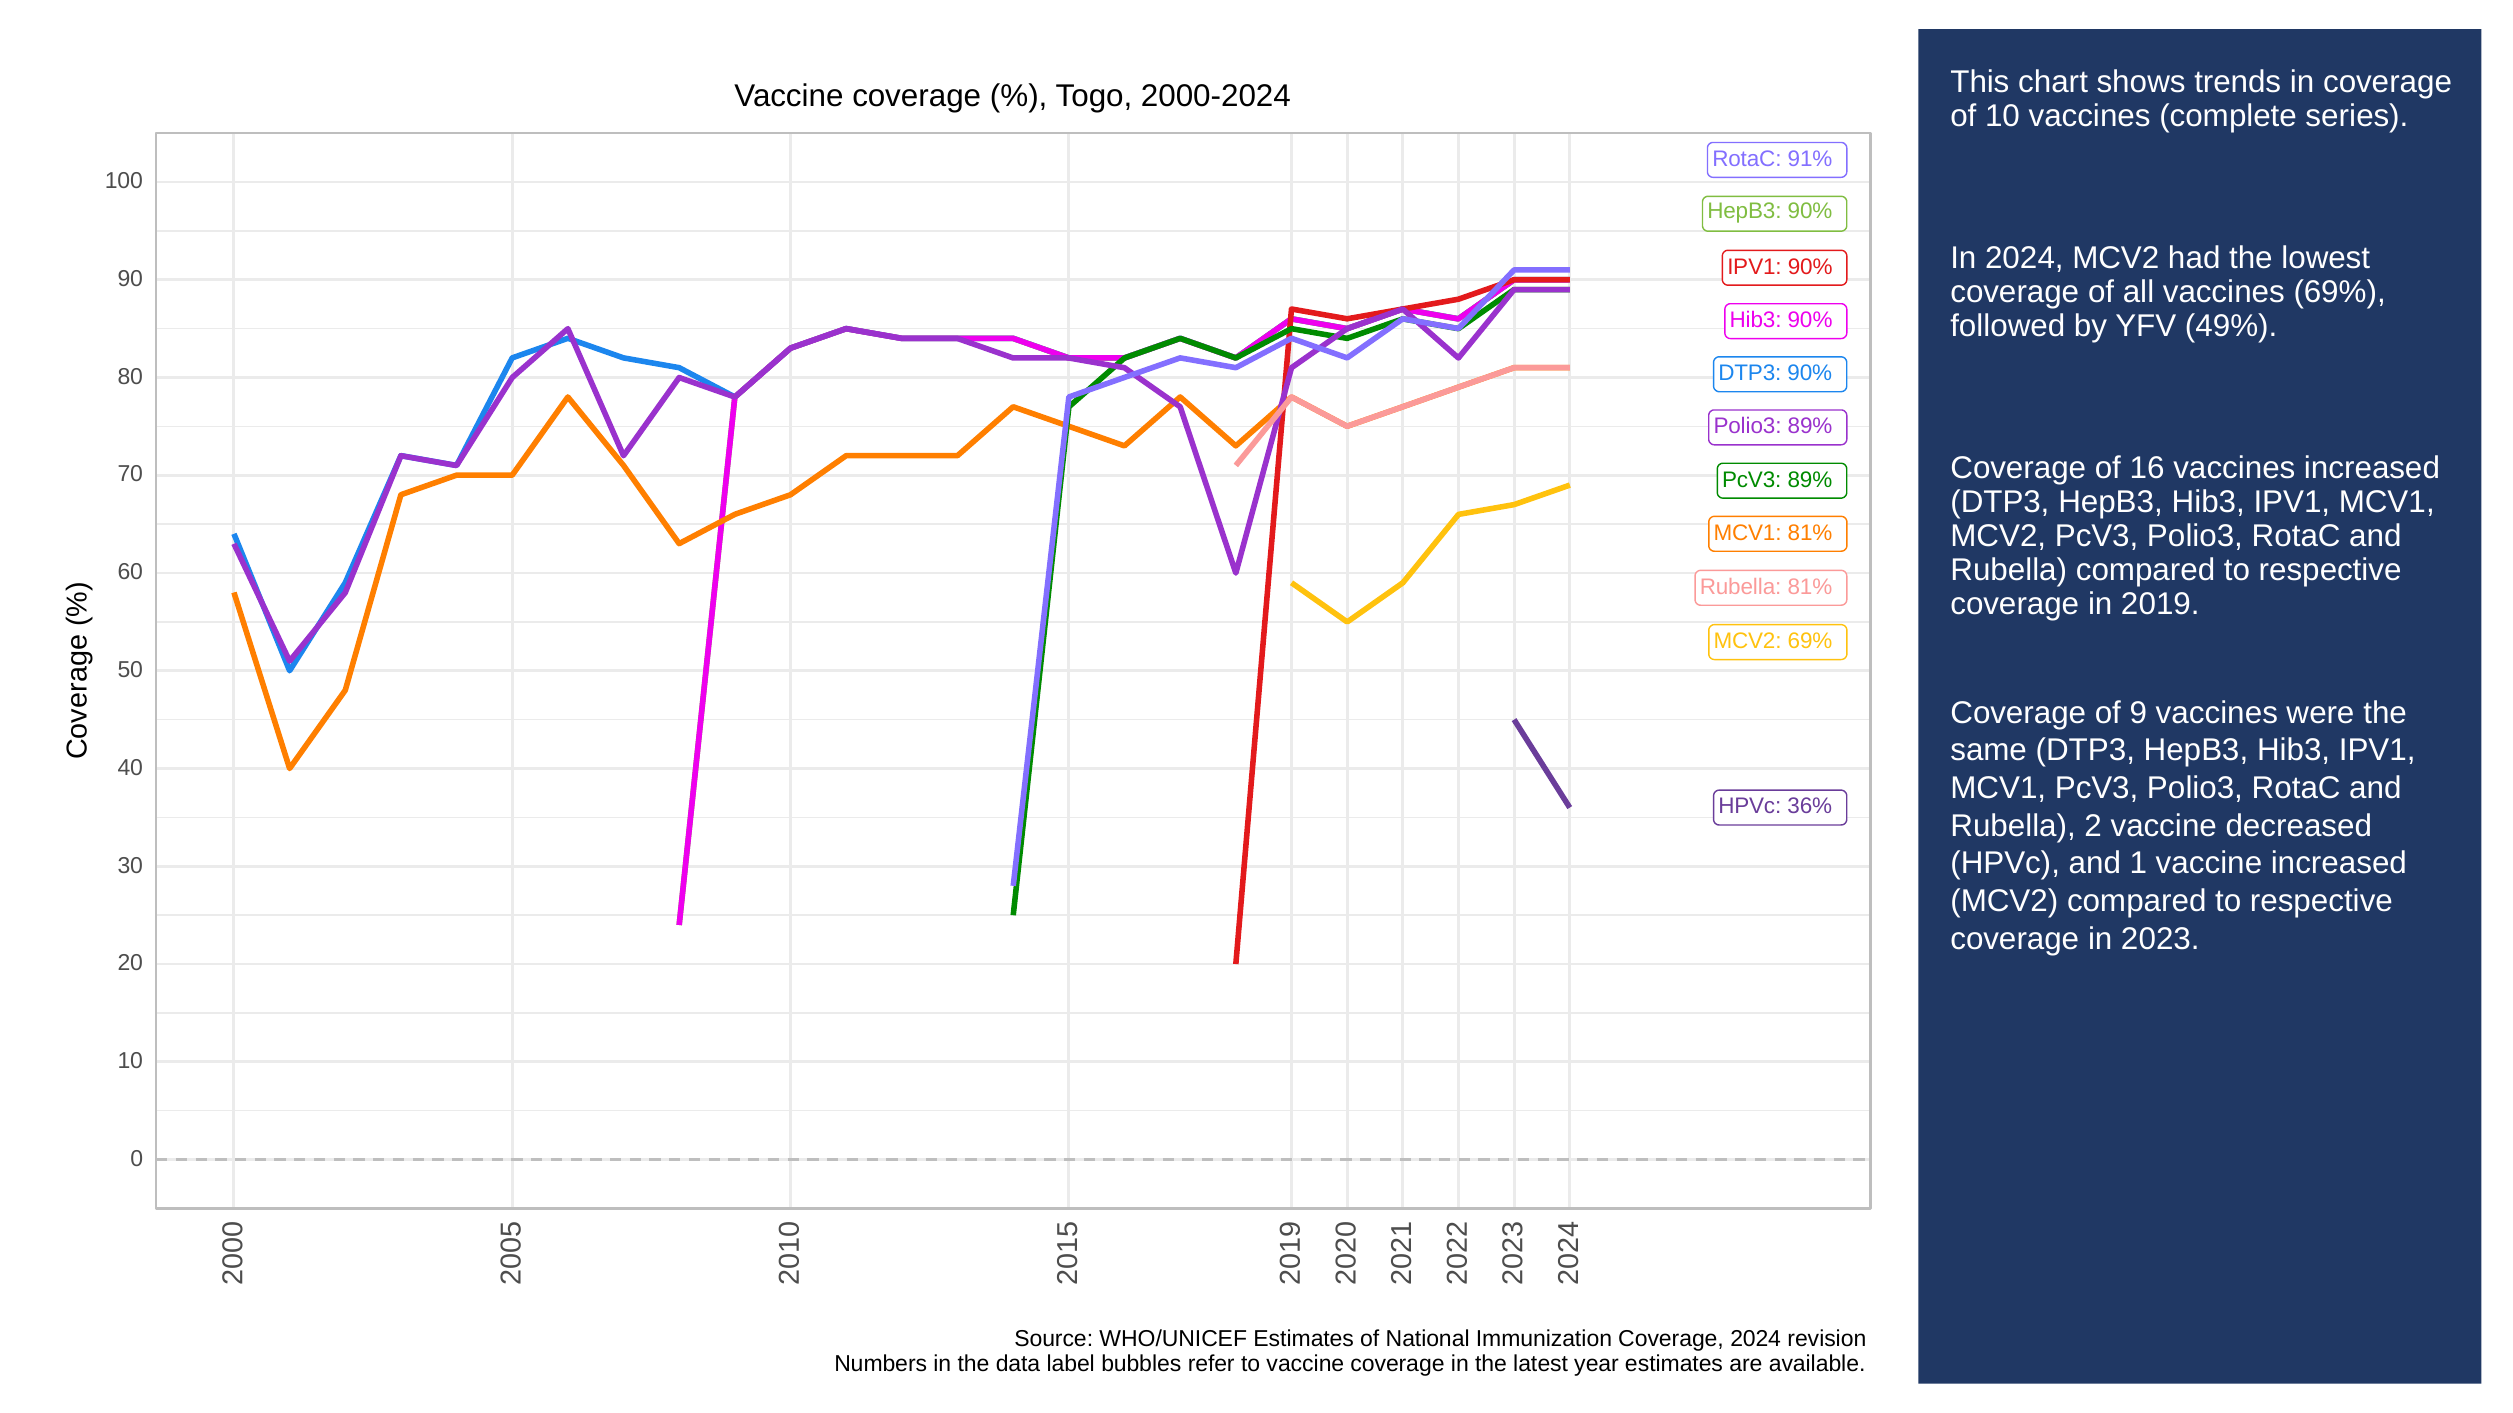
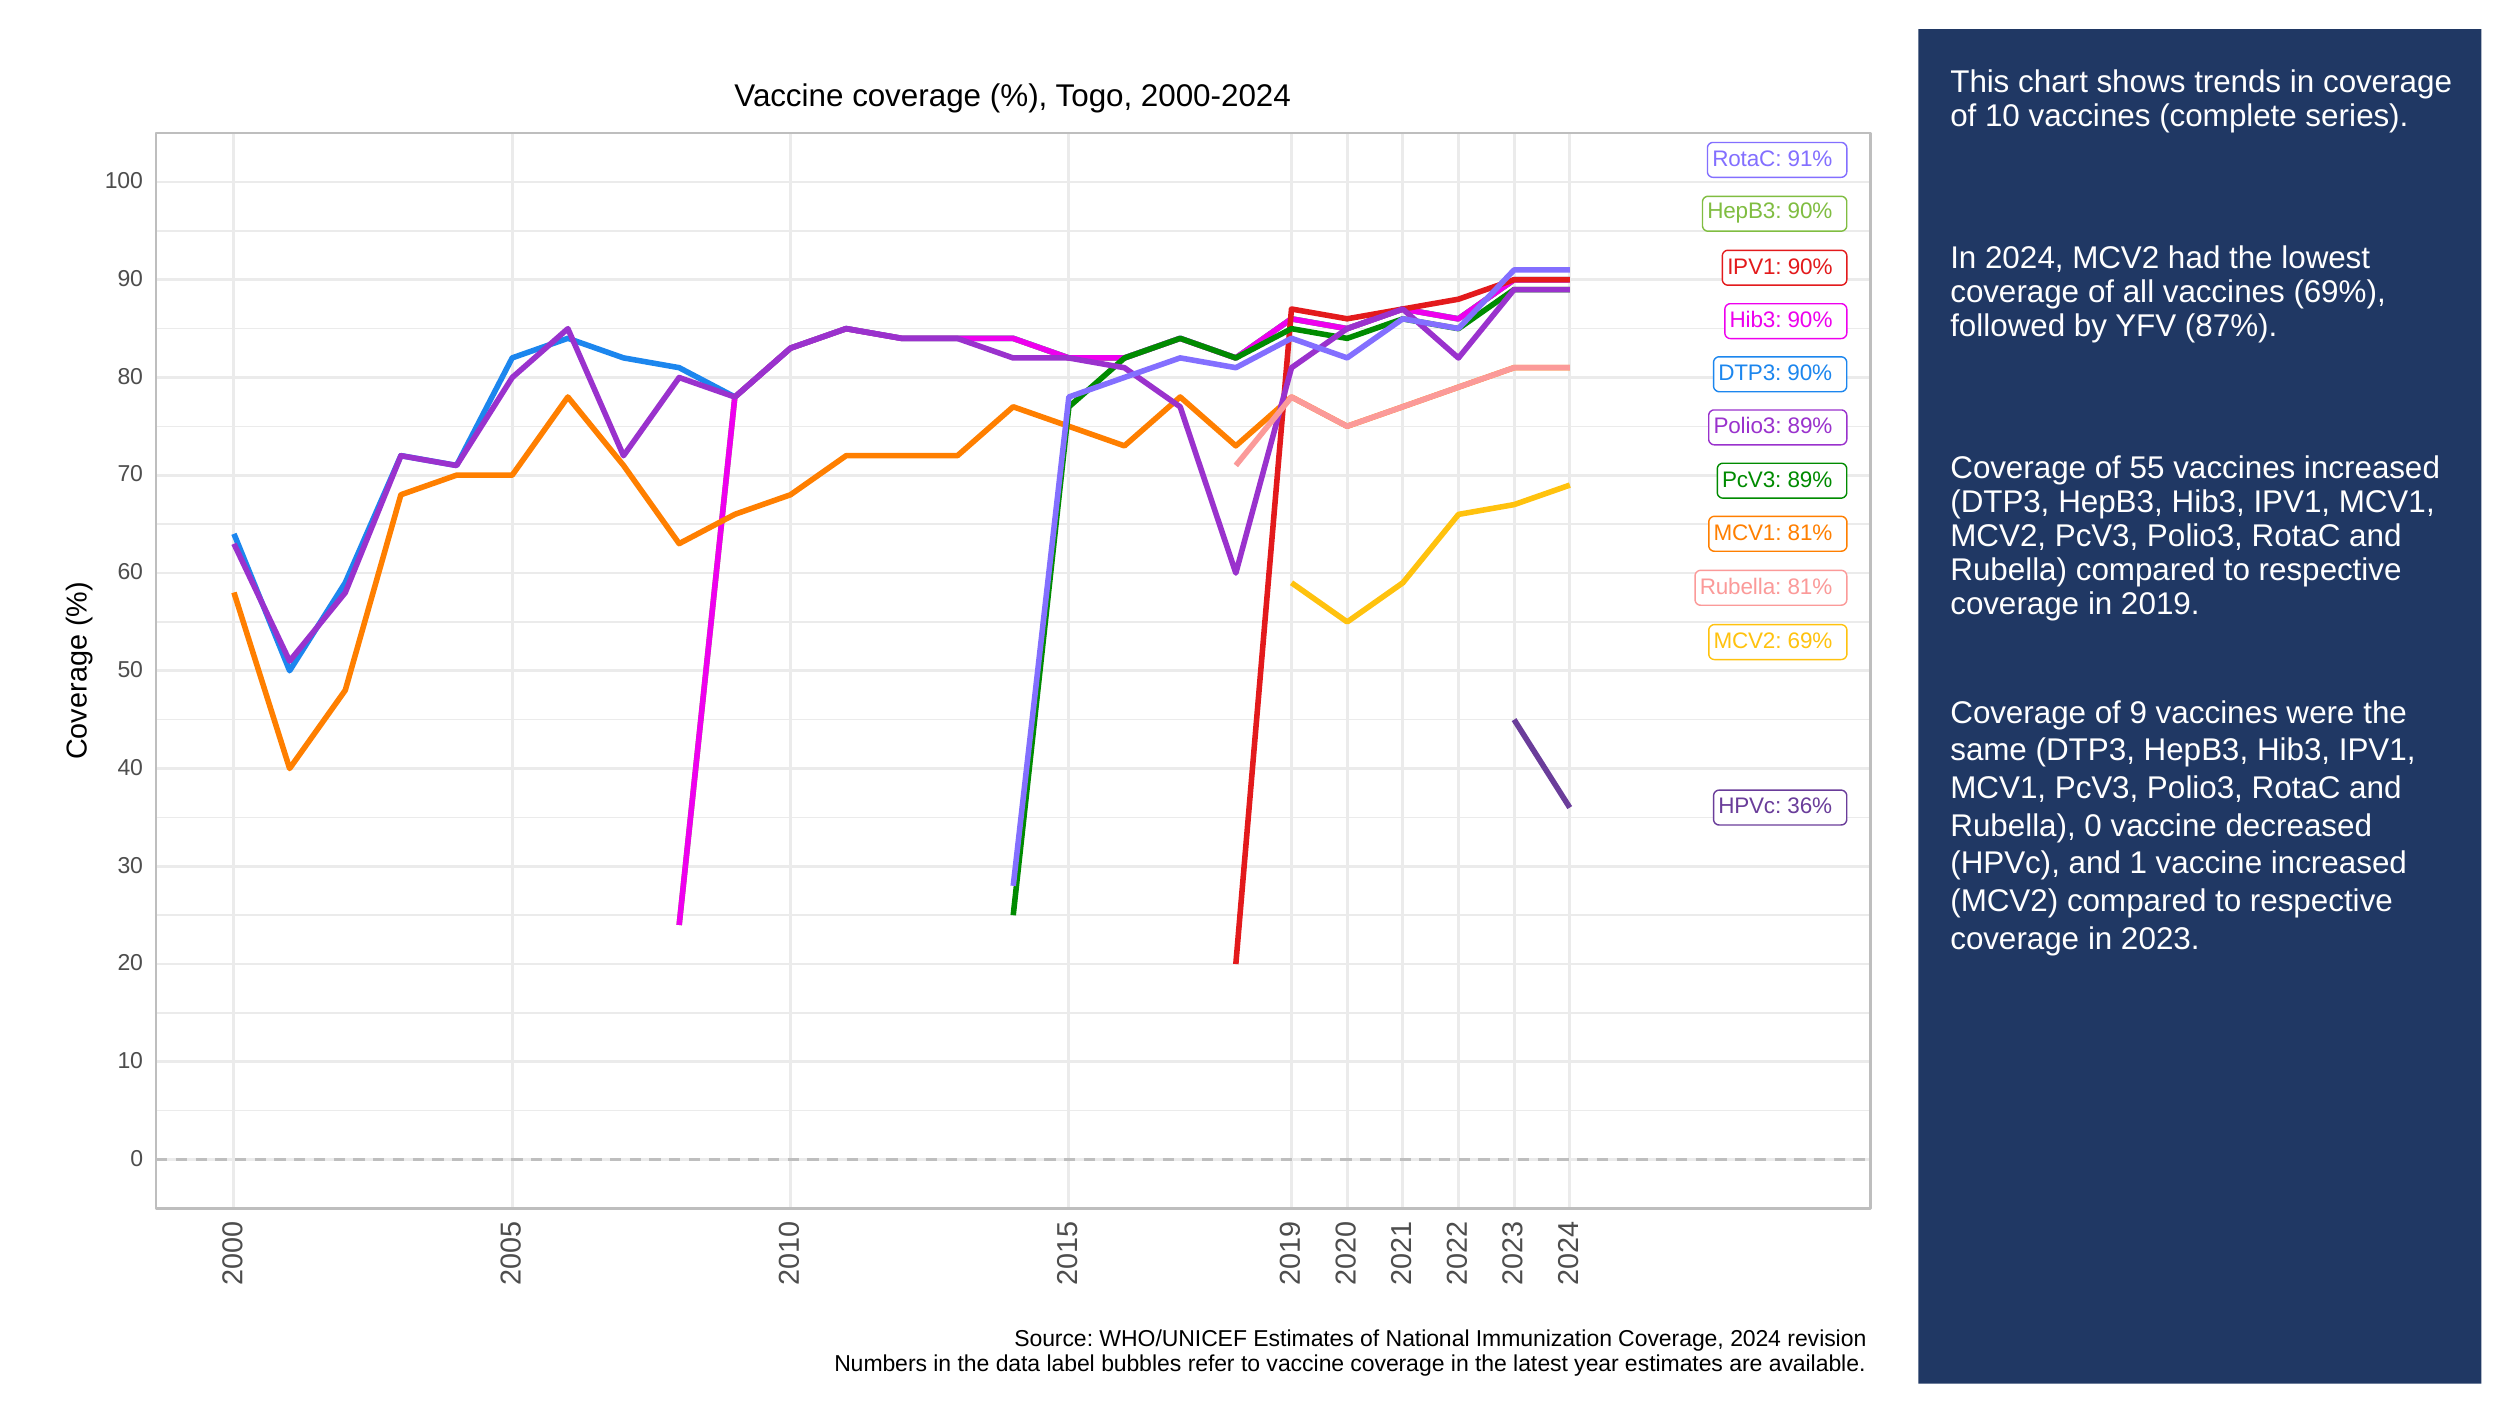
49%: 49% -> 87%
16: 16 -> 55
Rubella 2: 2 -> 0
